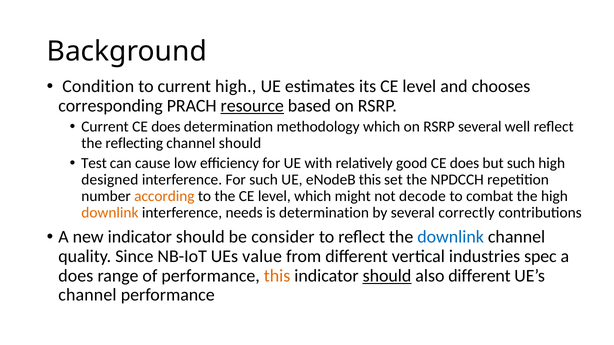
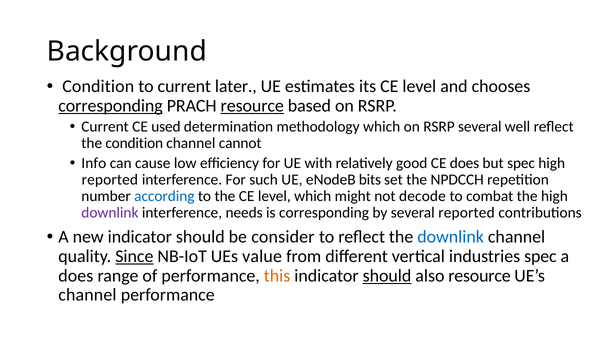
current high: high -> later
corresponding at (111, 106) underline: none -> present
Current CE does: does -> used
the reflecting: reflecting -> condition
channel should: should -> cannot
Test: Test -> Info
but such: such -> spec
designed at (110, 180): designed -> reported
eNodeB this: this -> bits
according colour: orange -> blue
downlink at (110, 213) colour: orange -> purple
is determination: determination -> corresponding
several correctly: correctly -> reported
Since underline: none -> present
also different: different -> resource
